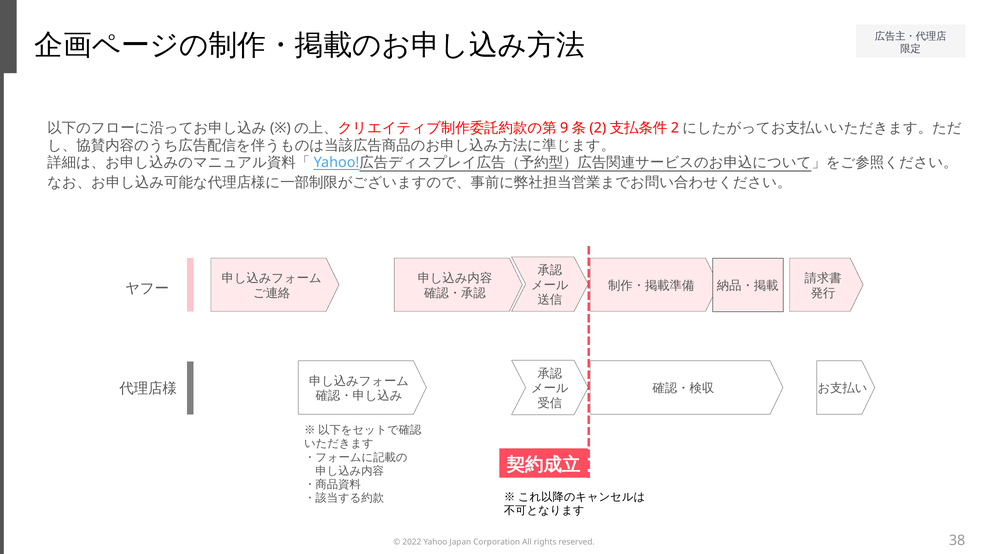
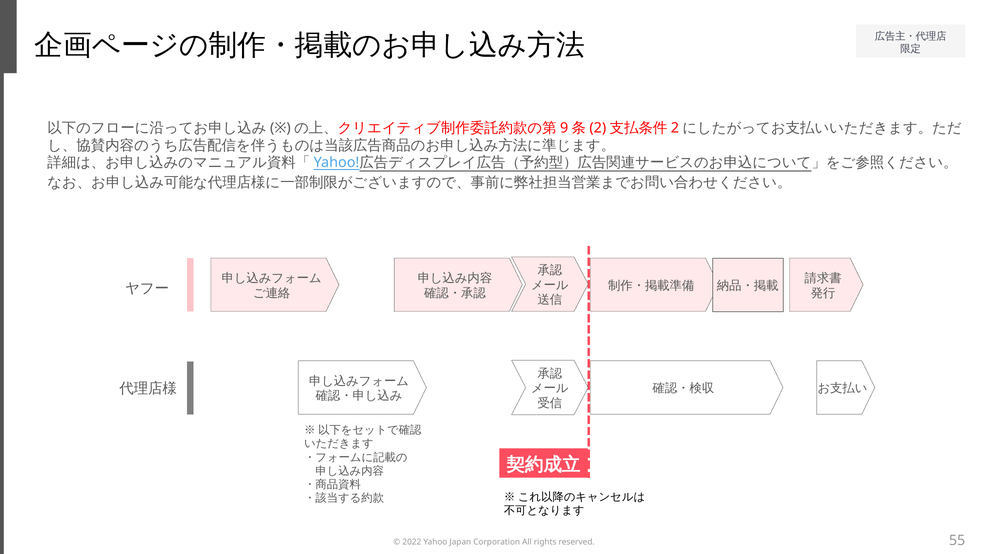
38: 38 -> 55
